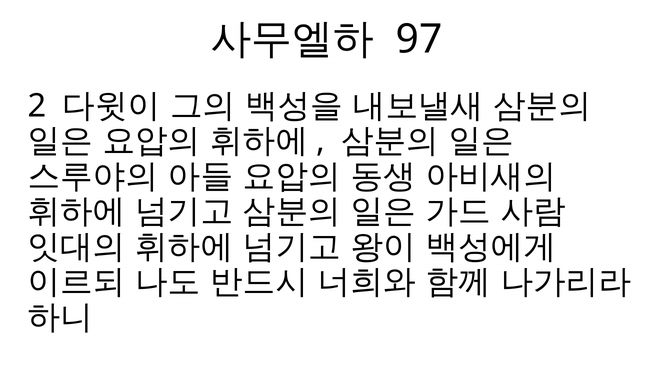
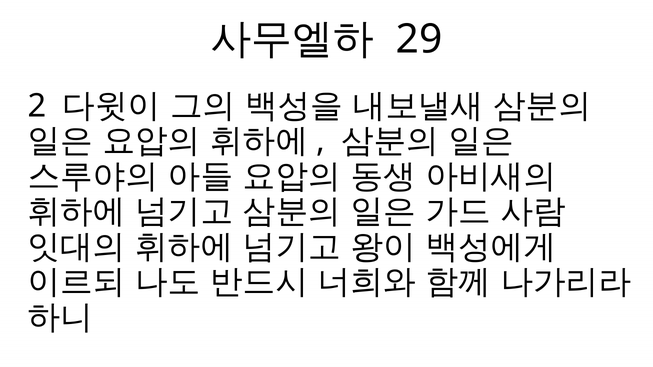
97: 97 -> 29
